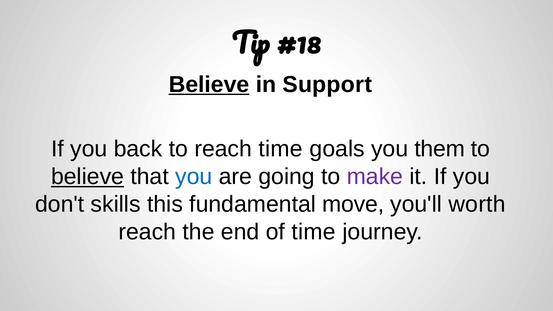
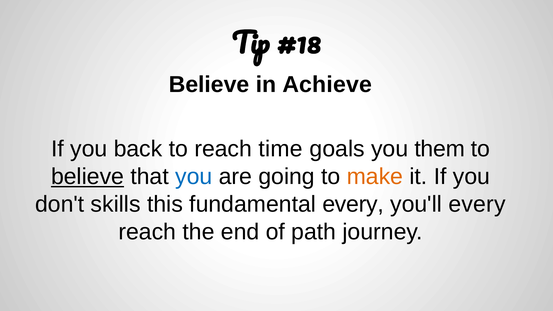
Believe at (209, 85) underline: present -> none
Support: Support -> Achieve
make colour: purple -> orange
fundamental move: move -> every
you'll worth: worth -> every
of time: time -> path
